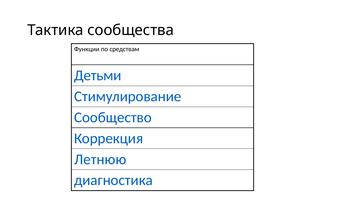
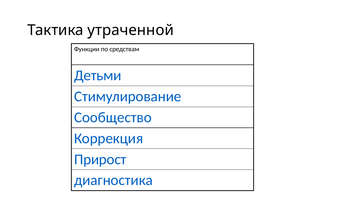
сообщества: сообщества -> утраченной
Летнюю: Летнюю -> Прирост
